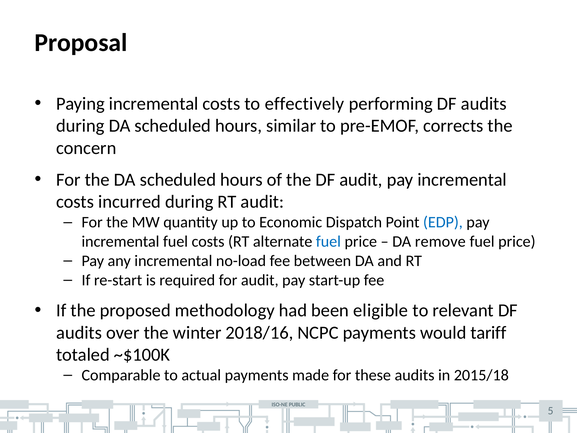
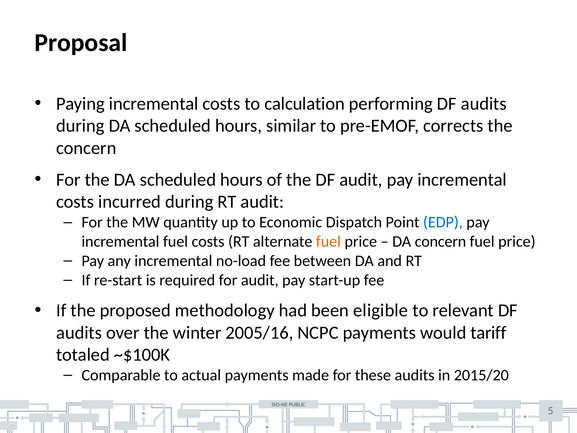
effectively: effectively -> calculation
fuel at (328, 241) colour: blue -> orange
DA remove: remove -> concern
2018/16: 2018/16 -> 2005/16
2015/18: 2015/18 -> 2015/20
